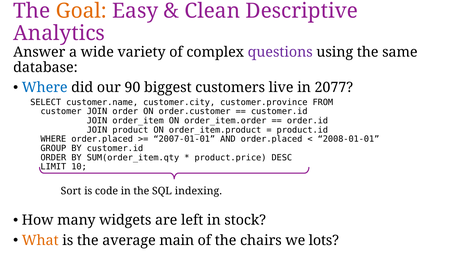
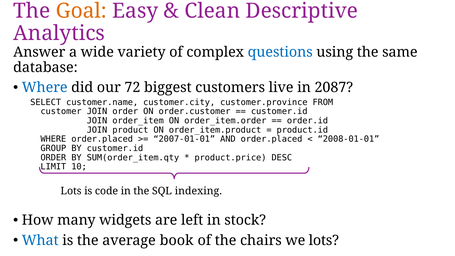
questions colour: purple -> blue
90: 90 -> 72
2077: 2077 -> 2087
Sort at (71, 191): Sort -> Lots
What colour: orange -> blue
main: main -> book
